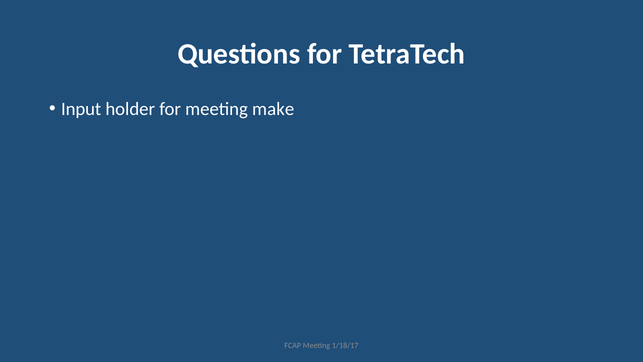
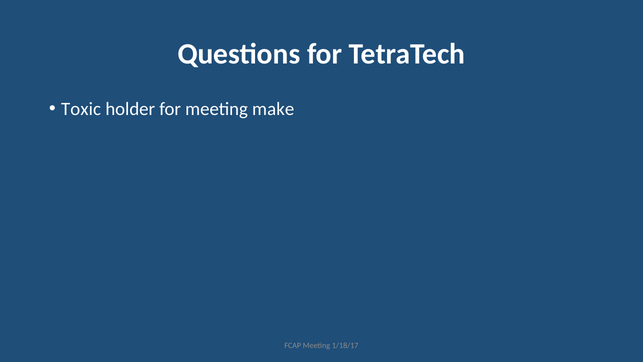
Input: Input -> Toxic
